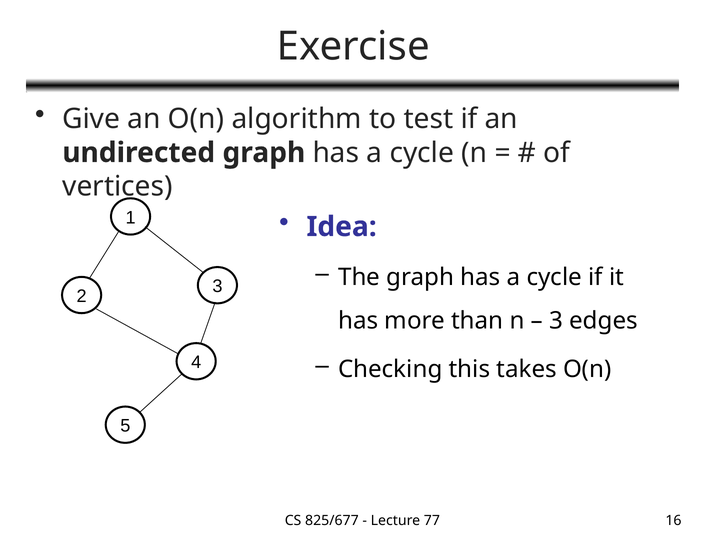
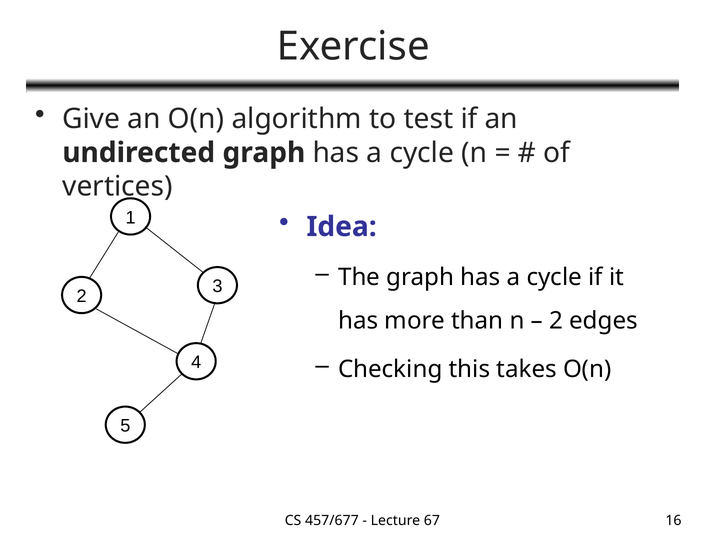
3 at (556, 321): 3 -> 2
825/677: 825/677 -> 457/677
77: 77 -> 67
